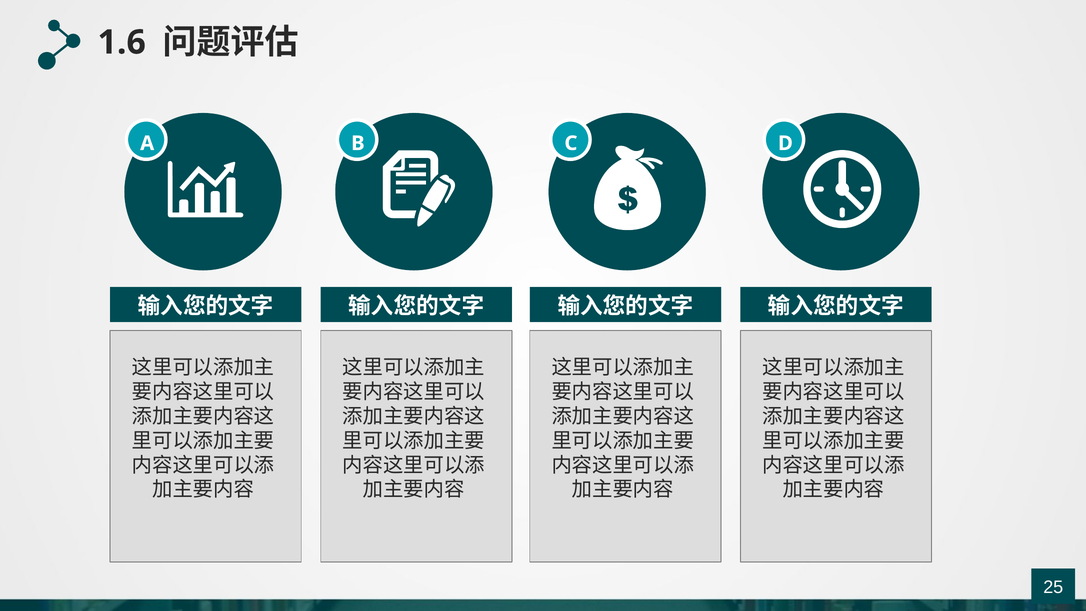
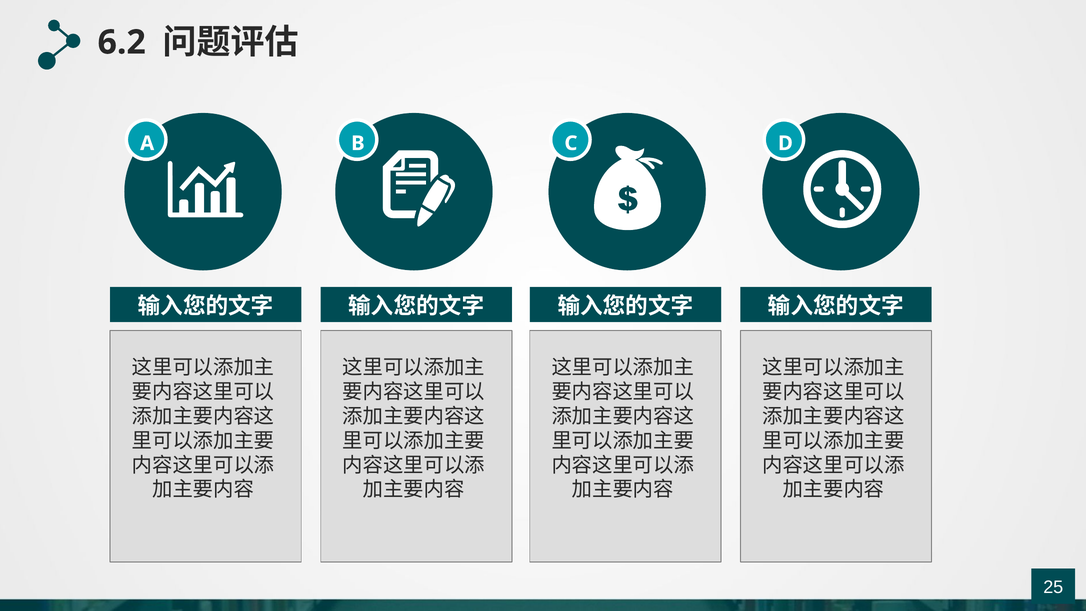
1.6: 1.6 -> 6.2
